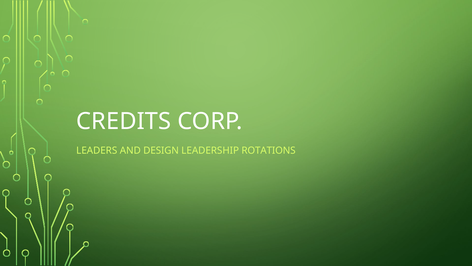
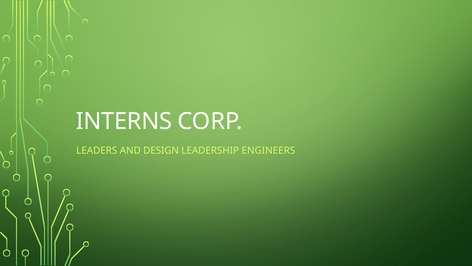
CREDITS: CREDITS -> INTERNS
ROTATIONS: ROTATIONS -> ENGINEERS
